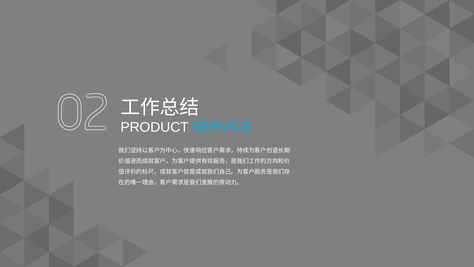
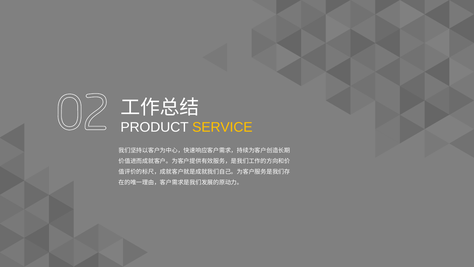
SERVICE colour: light blue -> yellow
